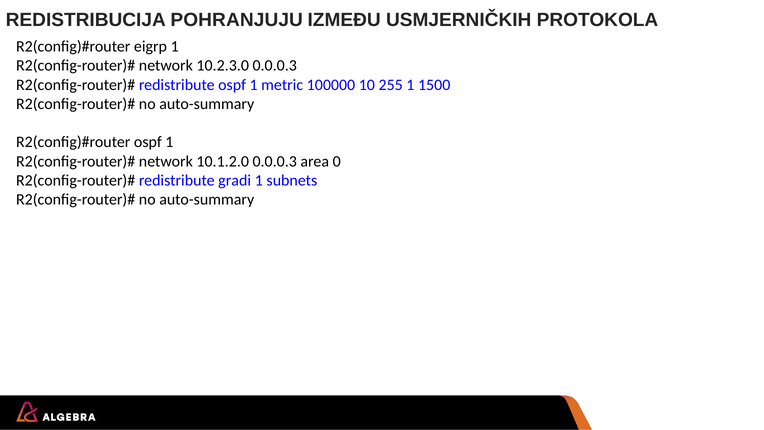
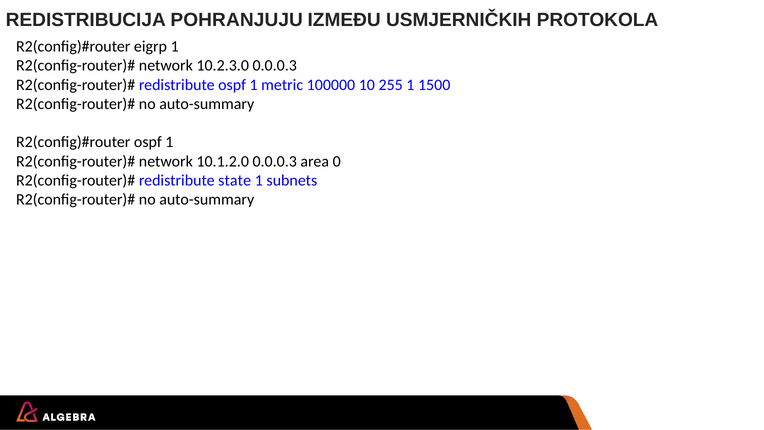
gradi: gradi -> state
